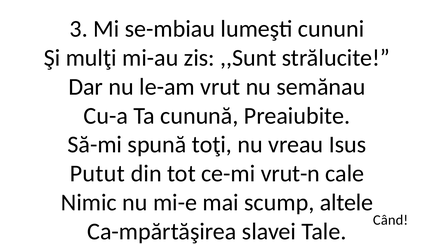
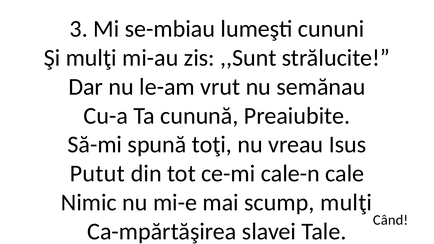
vrut-n: vrut-n -> cale-n
scump altele: altele -> mulţi
